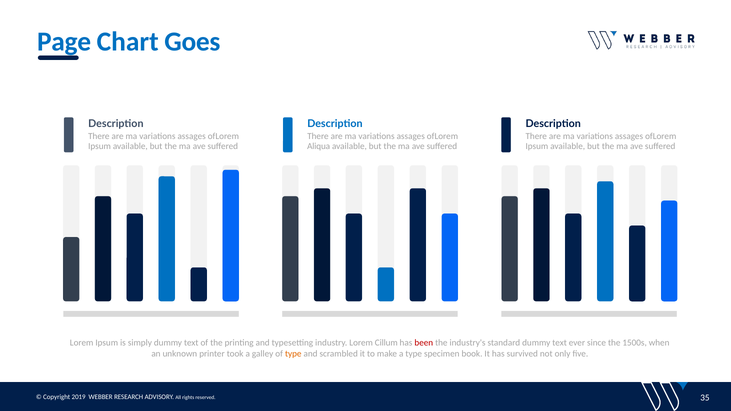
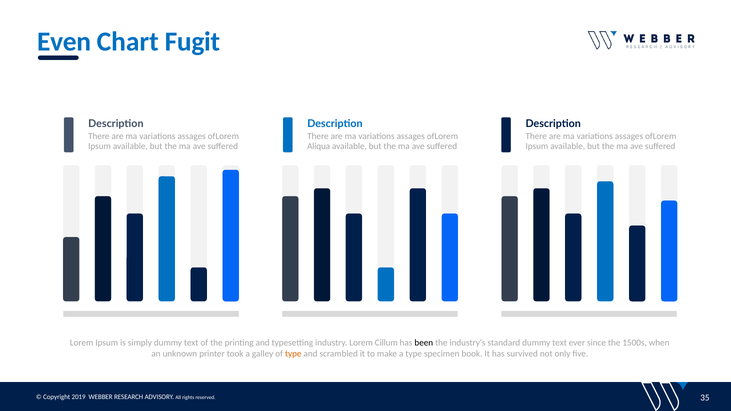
Page: Page -> Even
Goes: Goes -> Fugit
been colour: red -> black
